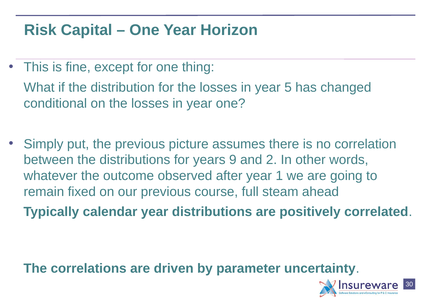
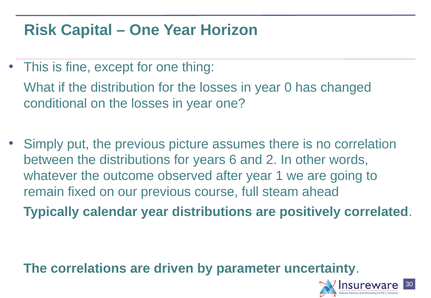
5: 5 -> 0
9: 9 -> 6
